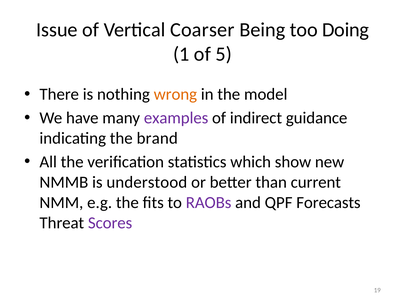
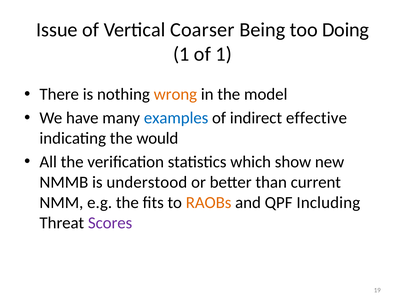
of 5: 5 -> 1
examples colour: purple -> blue
guidance: guidance -> effective
brand: brand -> would
RAOBs colour: purple -> orange
Forecasts: Forecasts -> Including
